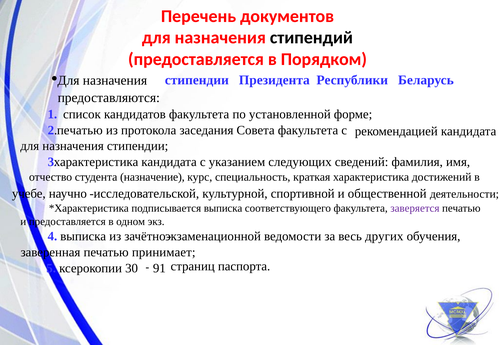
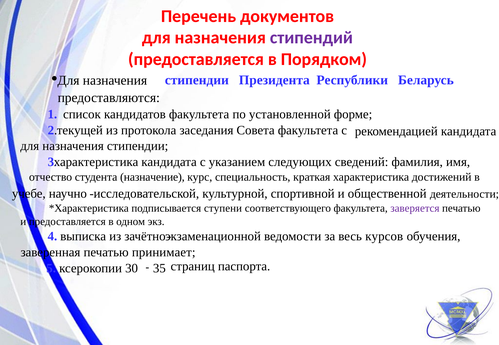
стипендий colour: black -> purple
2 печатью: печатью -> текущей
подписывается выписка: выписка -> ступени
других: других -> курсов
91: 91 -> 35
